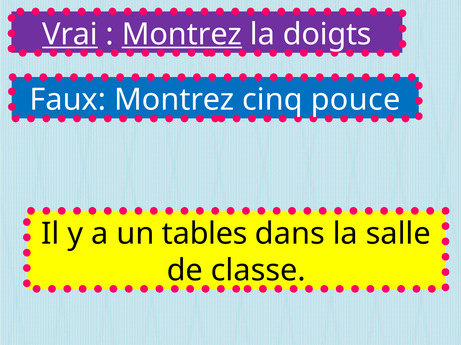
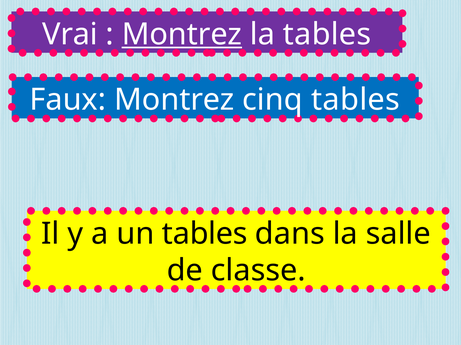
Vrai underline: present -> none
la doigts: doigts -> tables
cinq pouce: pouce -> tables
